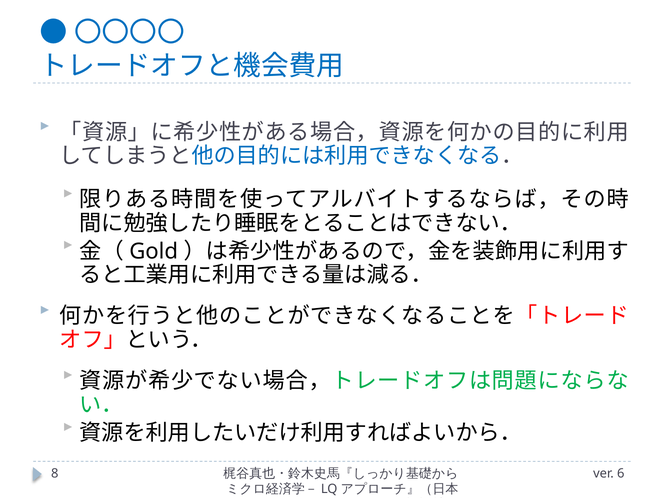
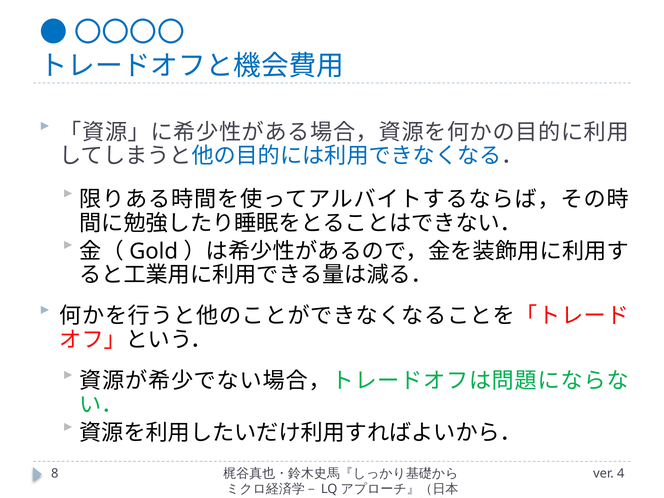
6: 6 -> 4
